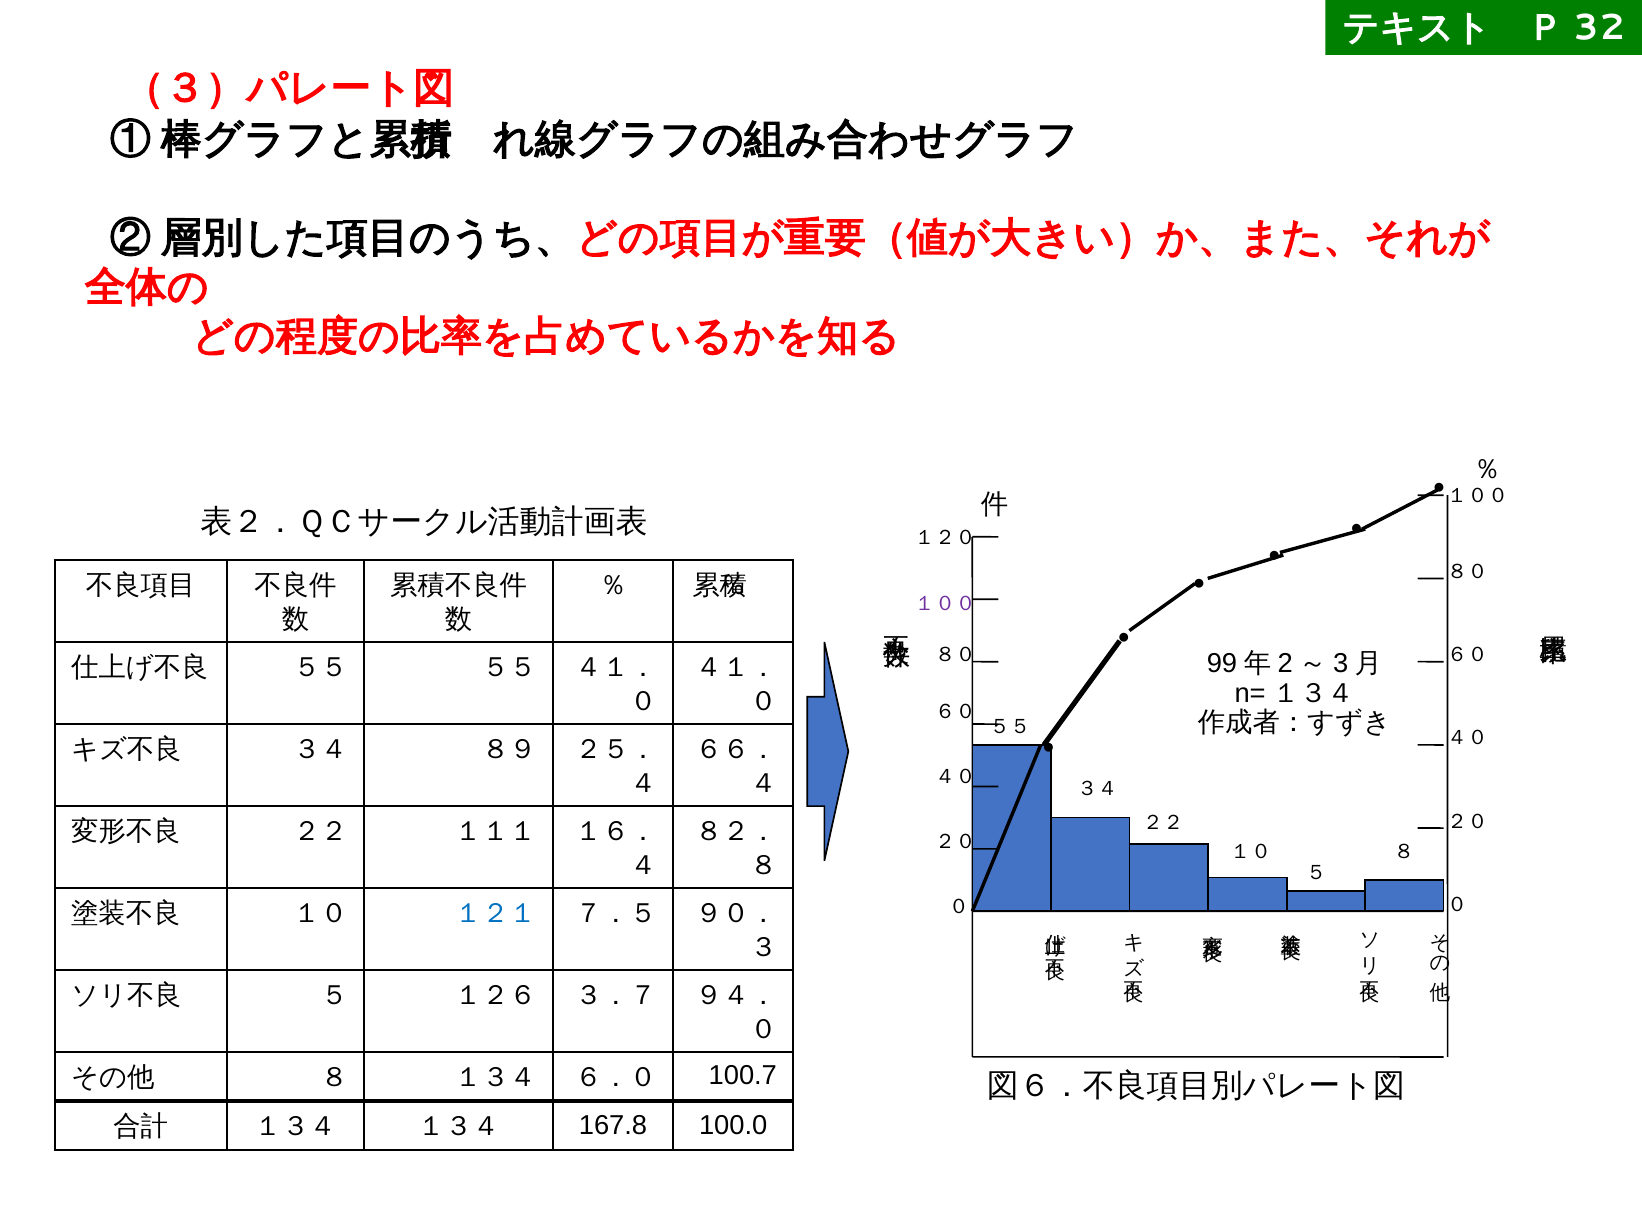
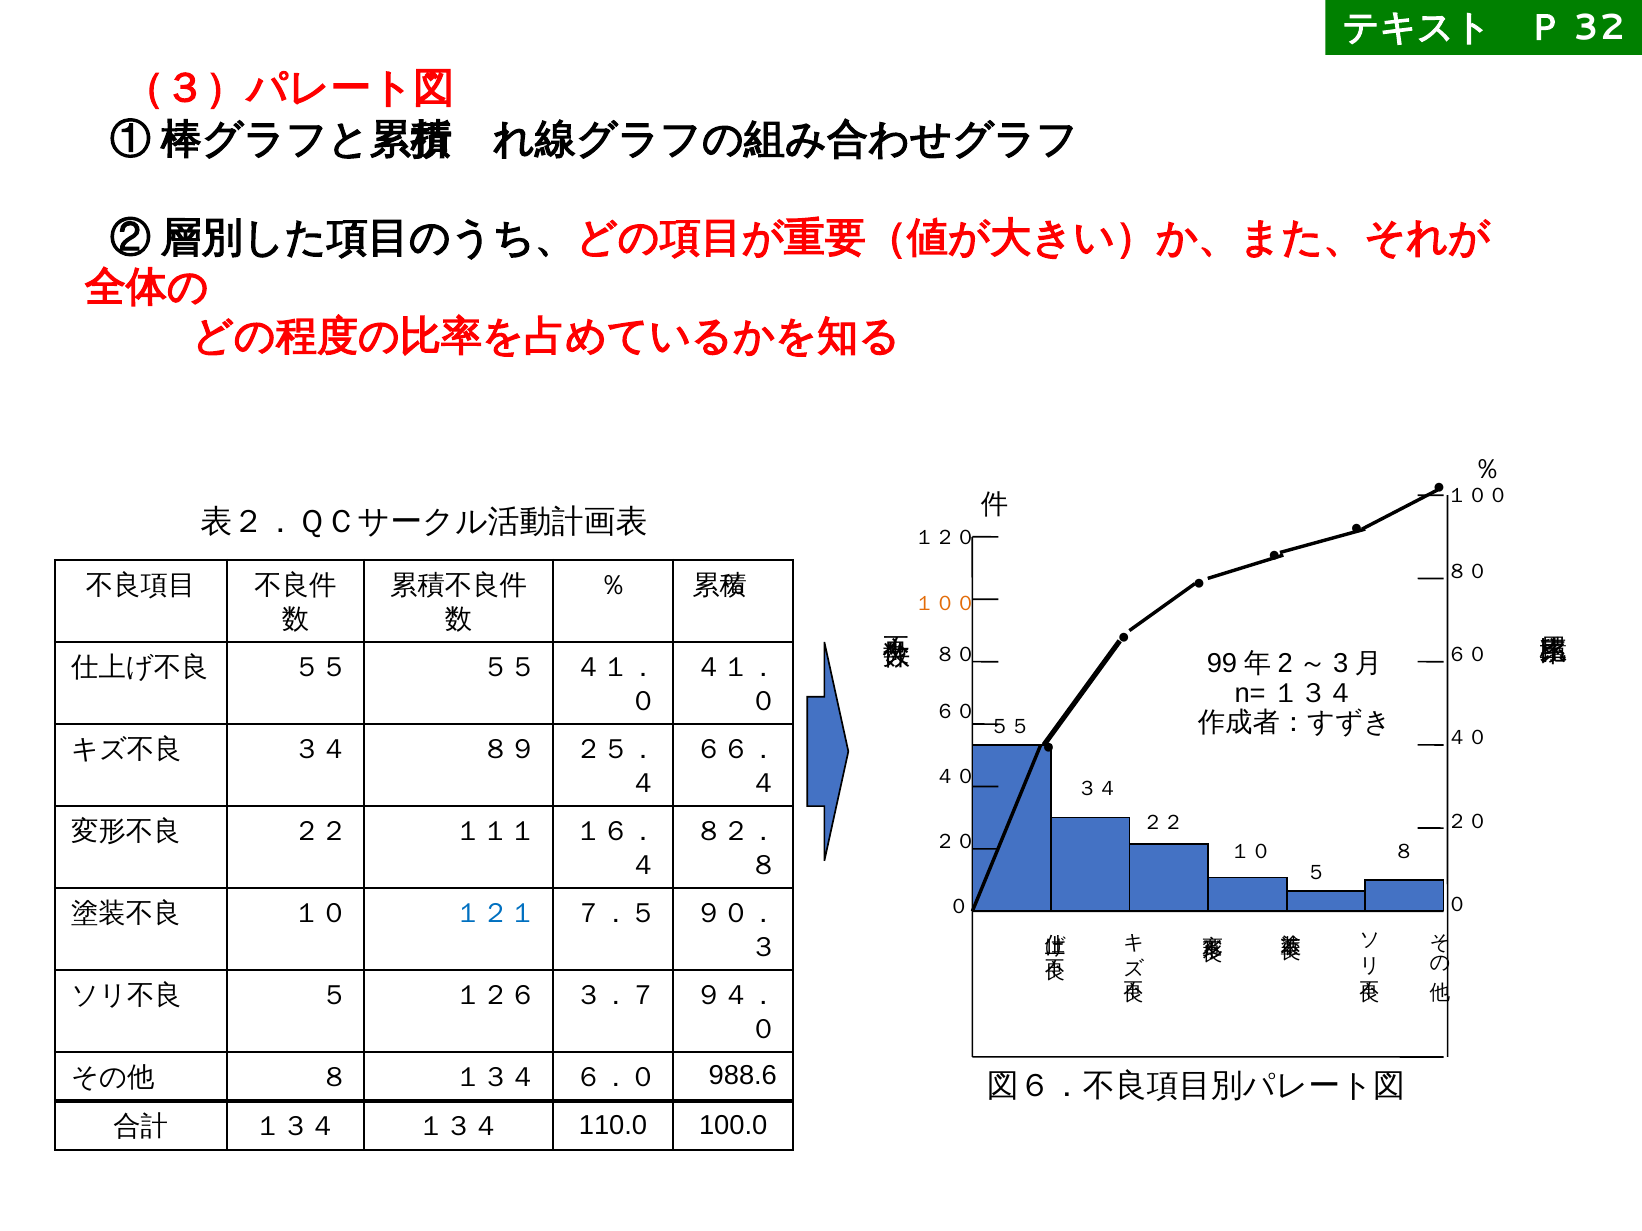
１００ at (945, 604) colour: purple -> orange
100.7: 100.7 -> 988.6
167.8: 167.8 -> 110.0
